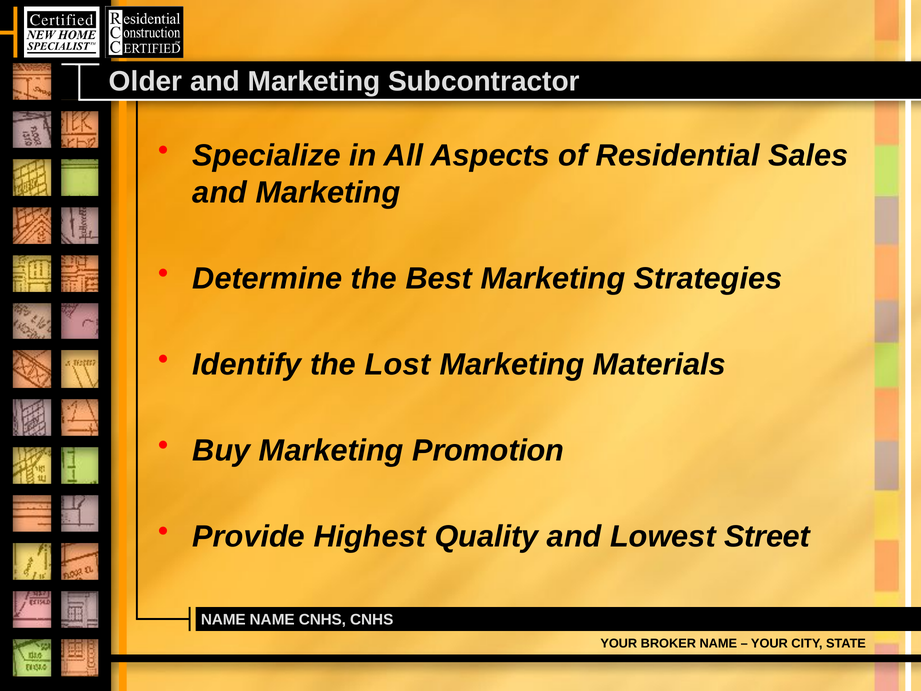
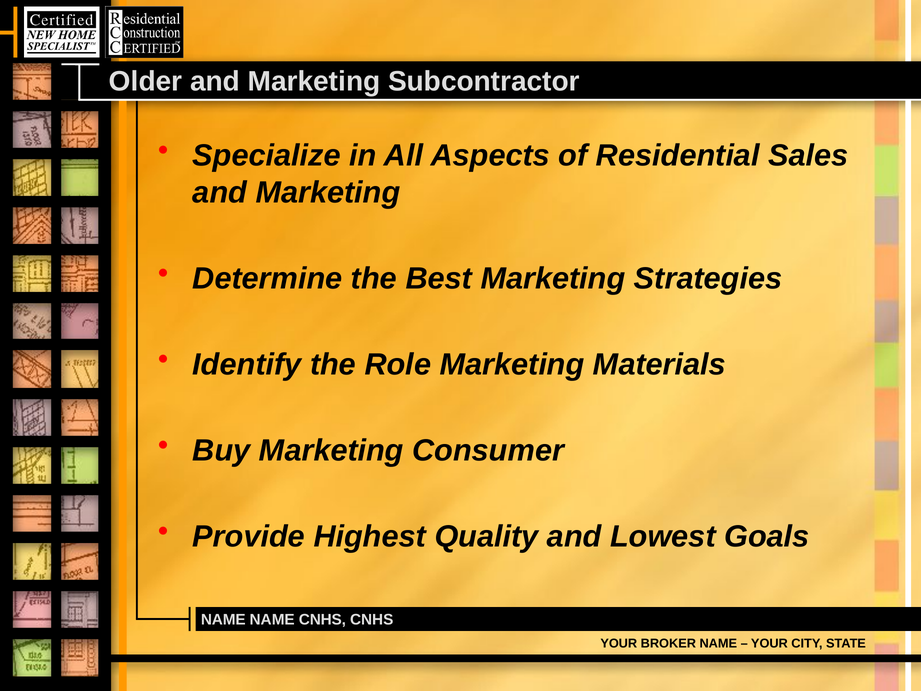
Lost: Lost -> Role
Promotion: Promotion -> Consumer
Street: Street -> Goals
